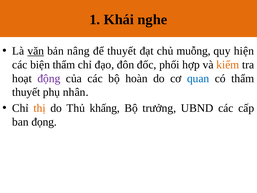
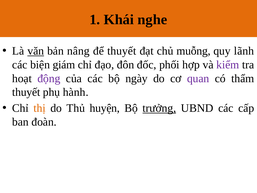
hiện: hiện -> lãnh
biện thẩm: thẩm -> giám
kiểm colour: orange -> purple
hoàn: hoàn -> ngày
quan colour: blue -> purple
nhân: nhân -> hành
khấng: khấng -> huyện
trưởng underline: none -> present
đọng: đọng -> đoàn
